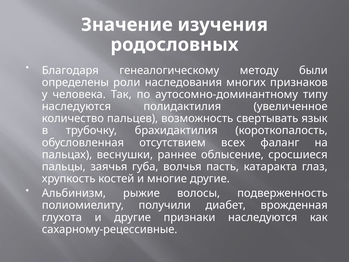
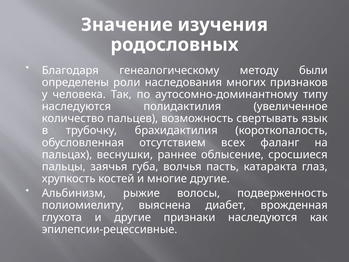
получили: получили -> выяснена
сахарному-рецессивные: сахарному-рецессивные -> эпилепсии-рецессивные
